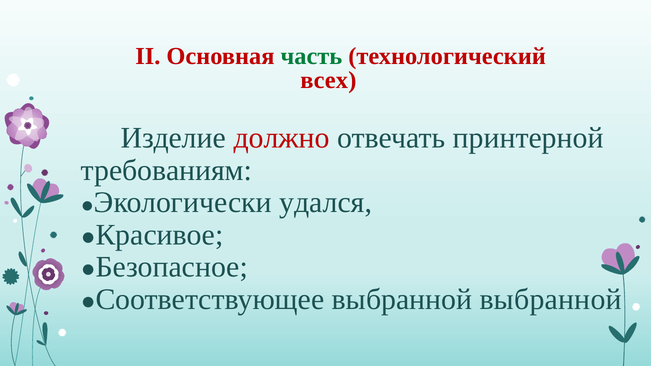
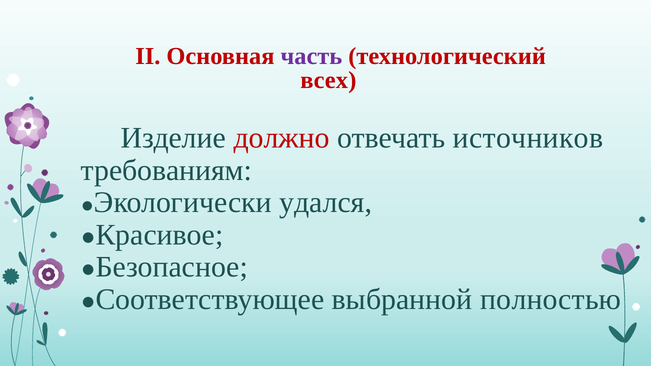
часть colour: green -> purple
принтерной: принтерной -> источников
выбранной выбранной: выбранной -> полностью
